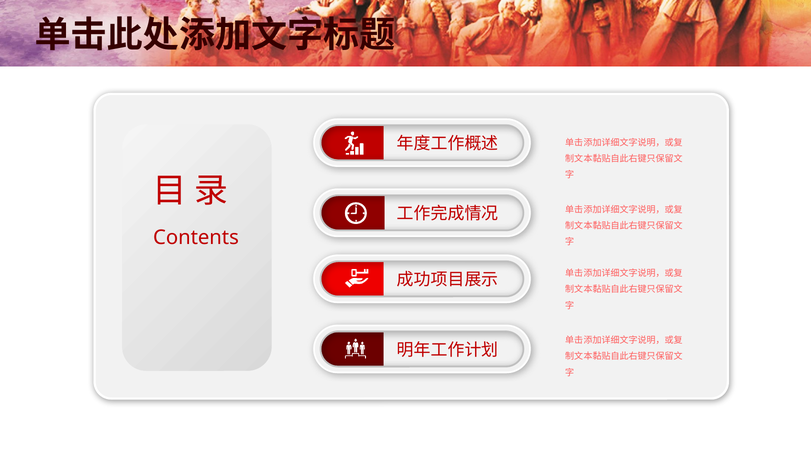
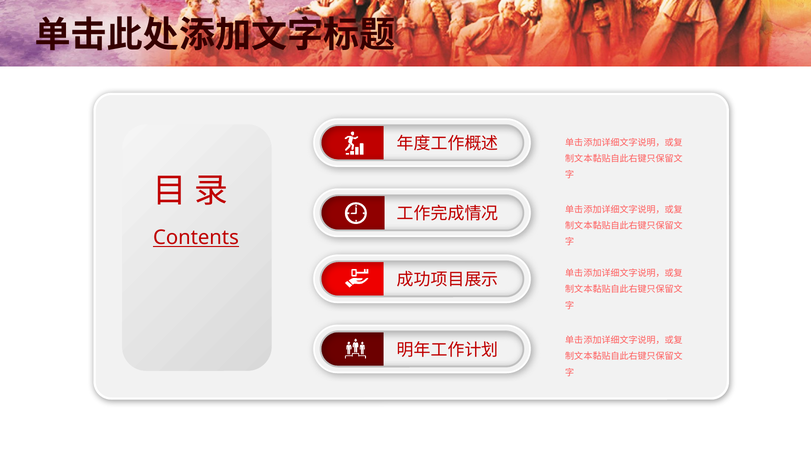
Contents underline: none -> present
